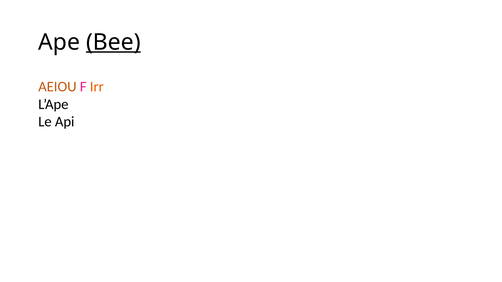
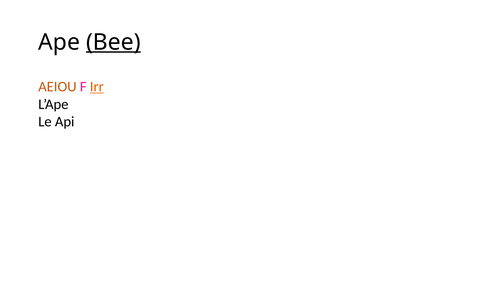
Irr underline: none -> present
